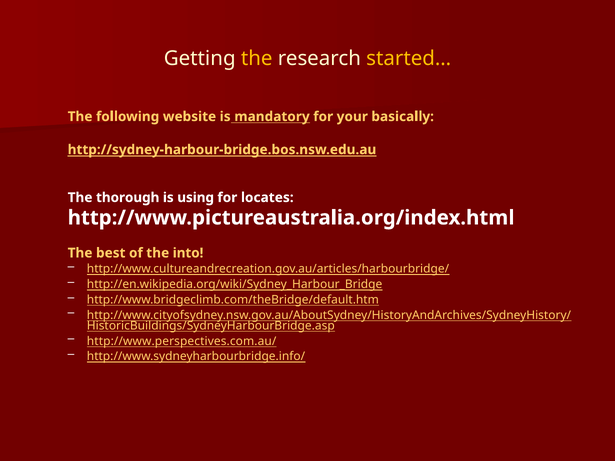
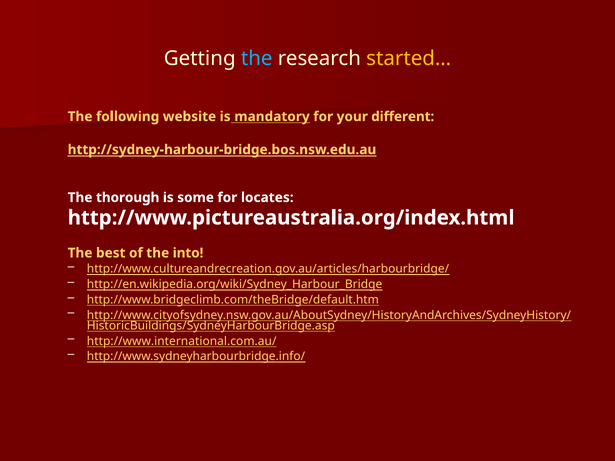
the at (257, 58) colour: yellow -> light blue
basically: basically -> different
using: using -> some
http://www.perspectives.com.au/: http://www.perspectives.com.au/ -> http://www.international.com.au/
